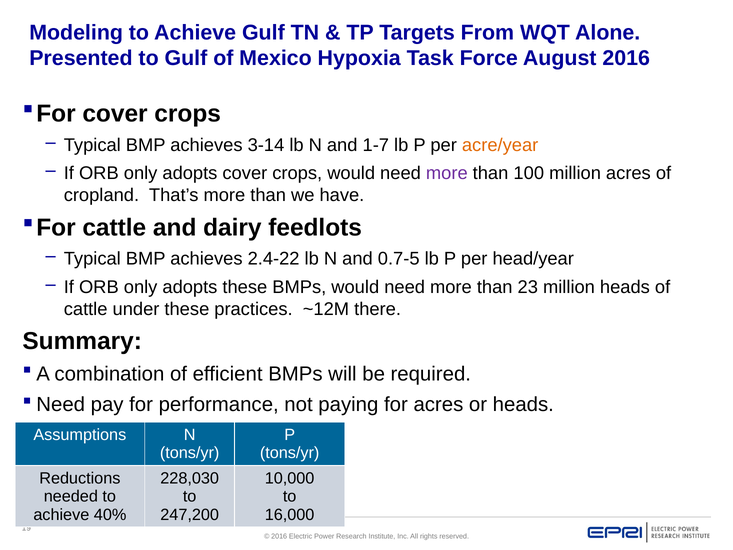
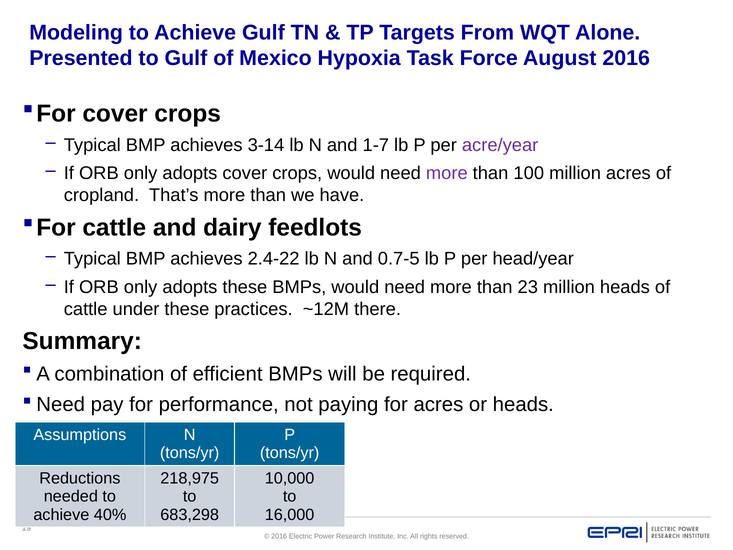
acre/year colour: orange -> purple
228,030: 228,030 -> 218,975
247,200: 247,200 -> 683,298
